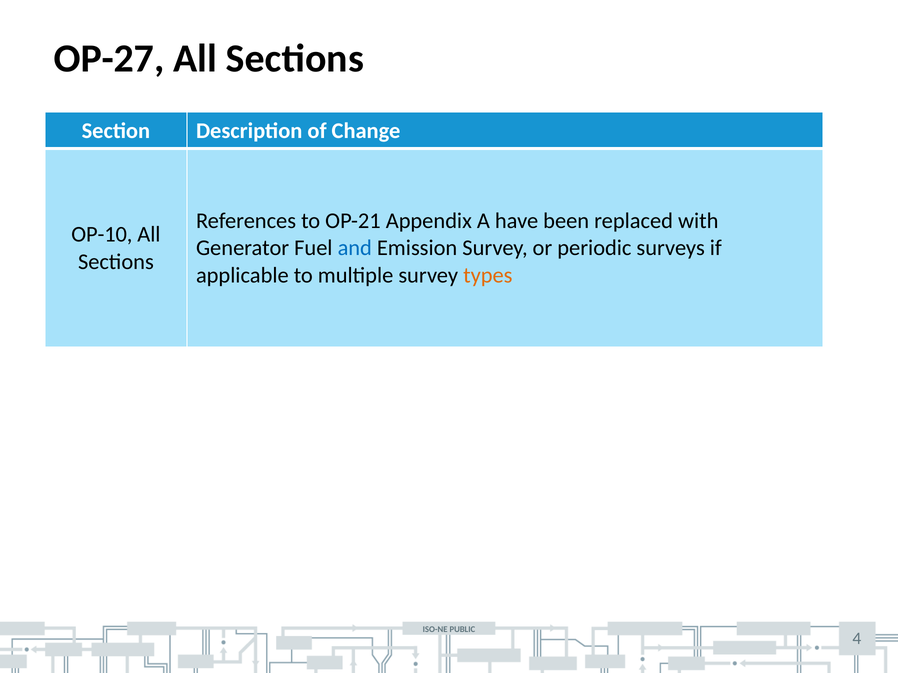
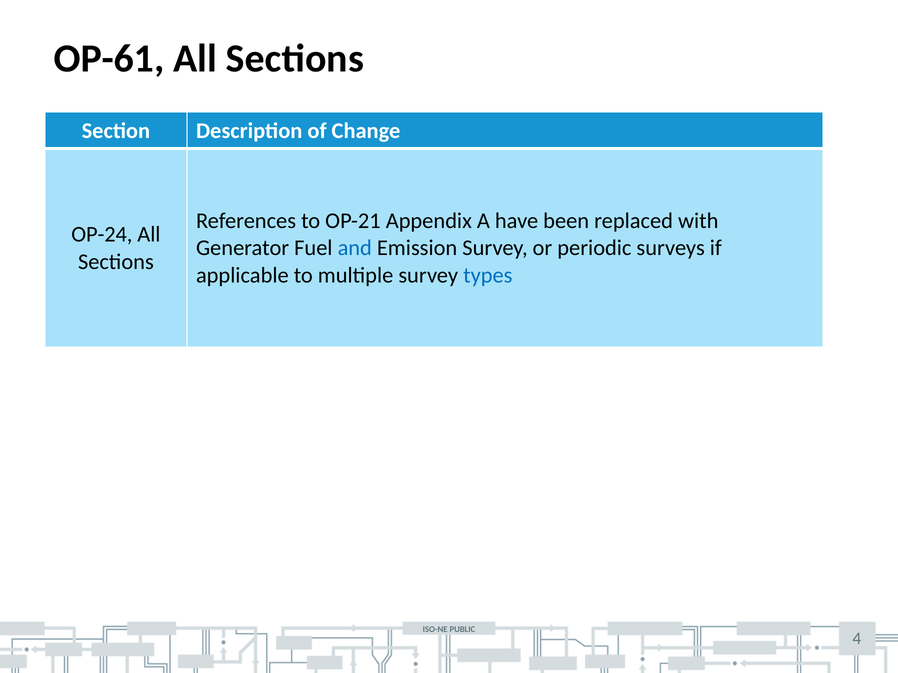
OP-27: OP-27 -> OP-61
OP-10: OP-10 -> OP-24
types colour: orange -> blue
